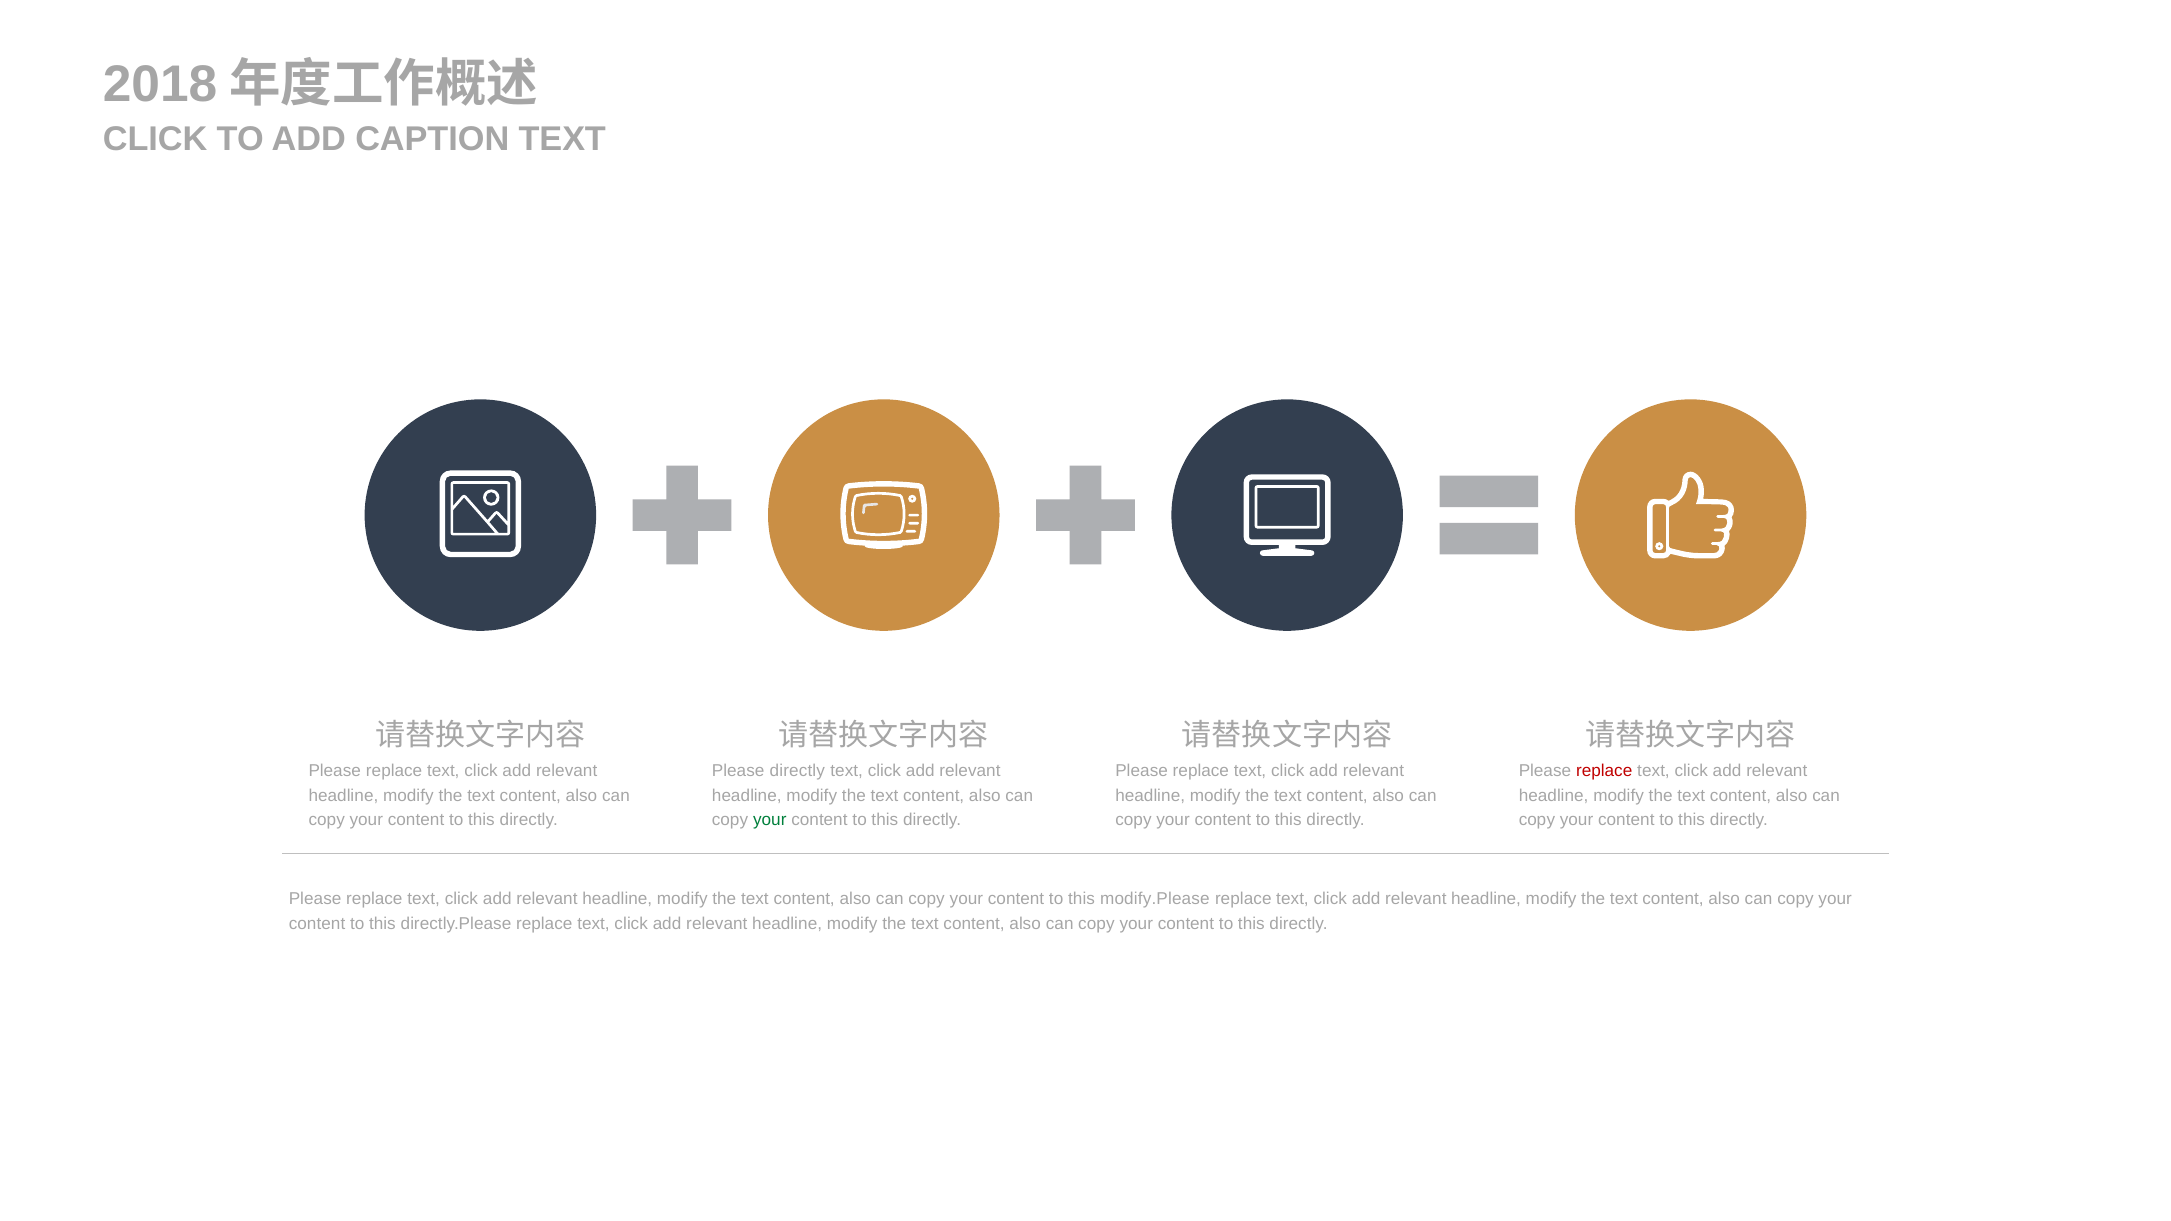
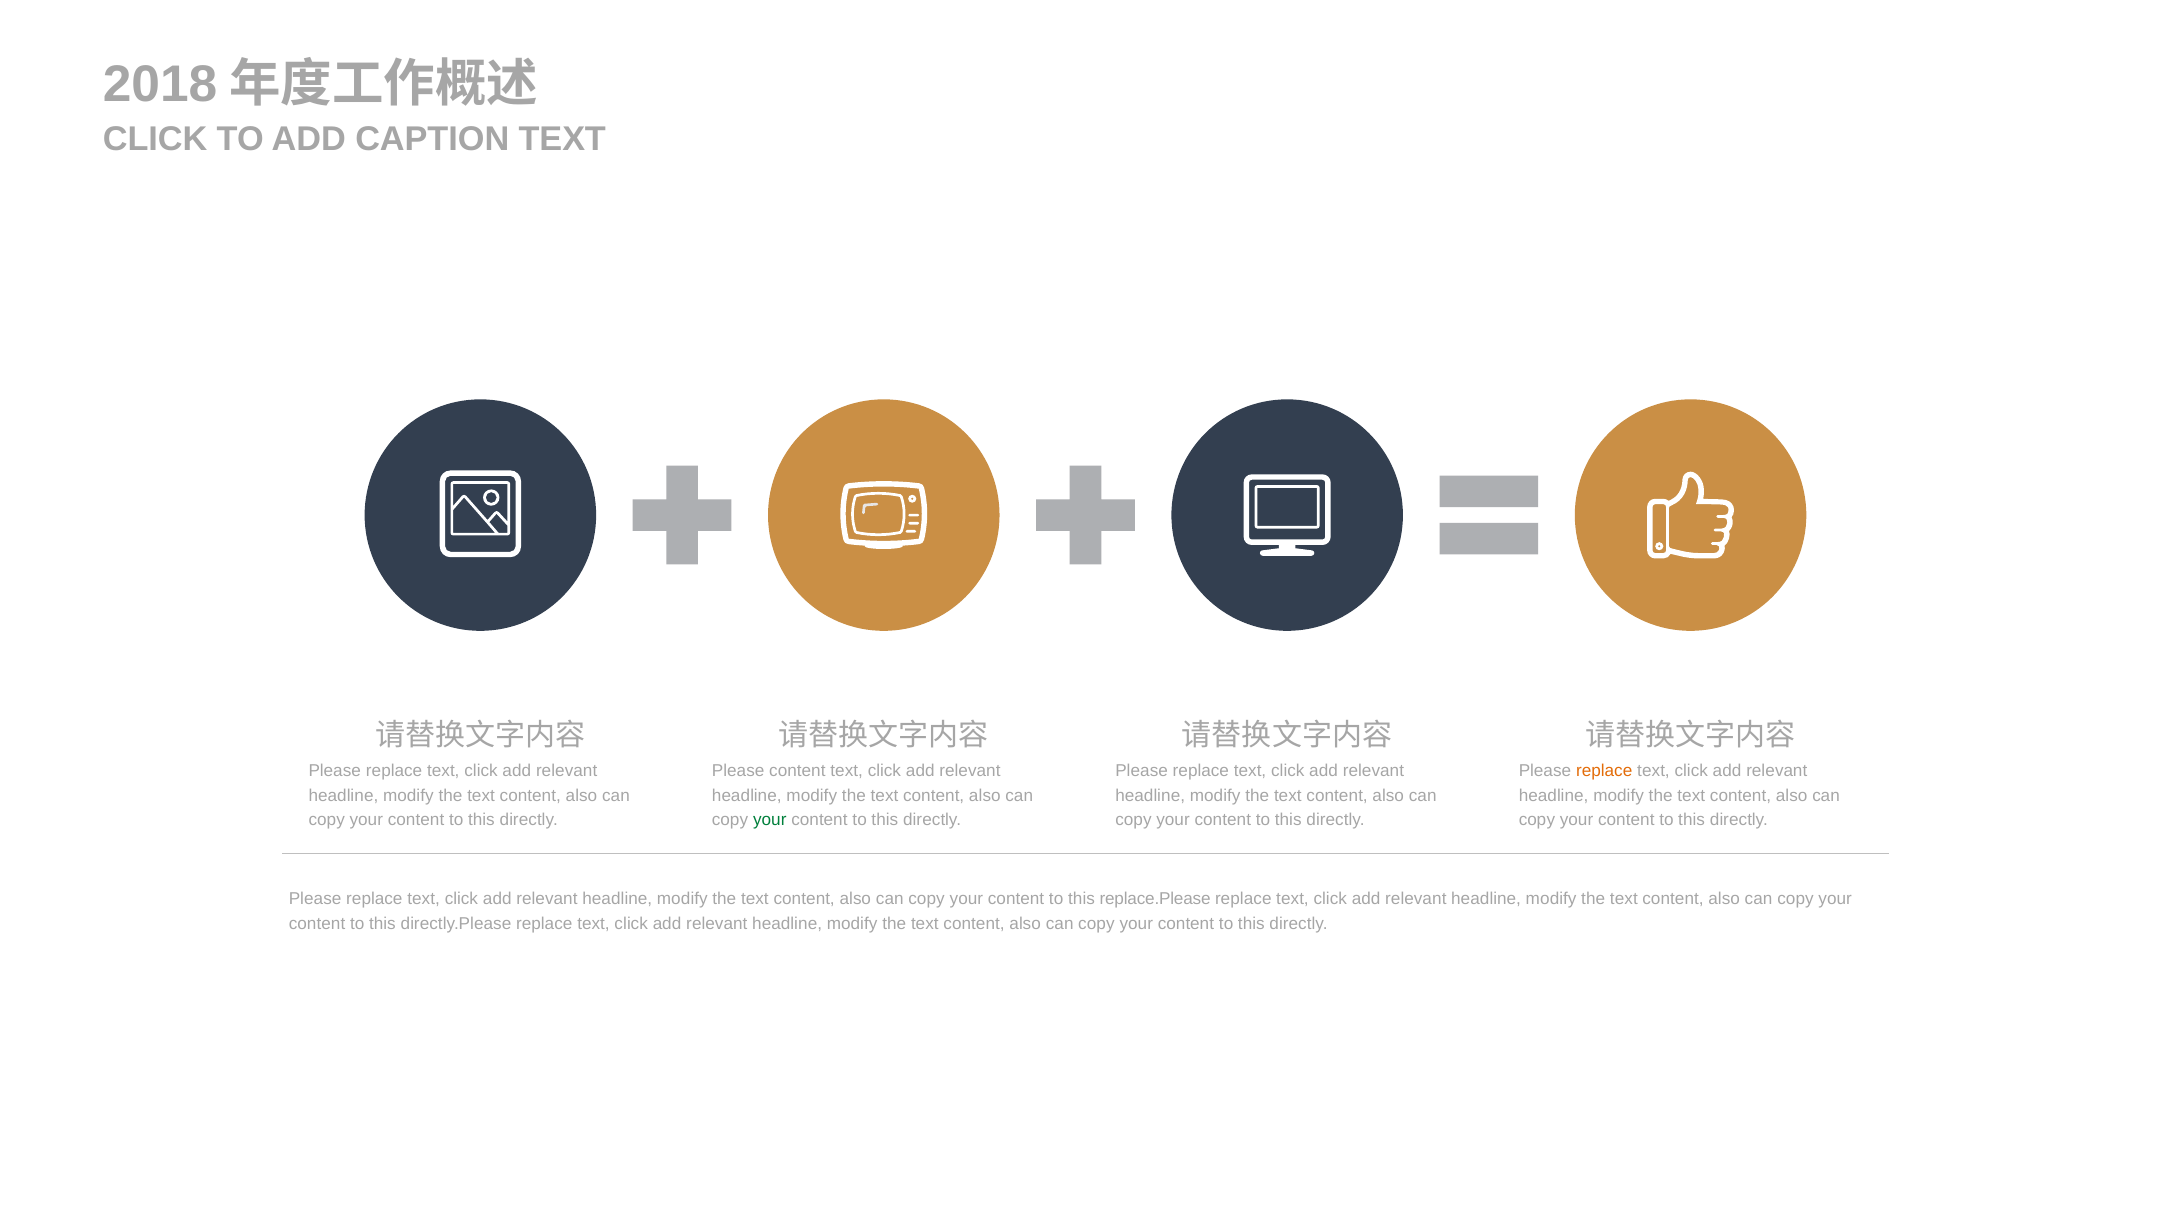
Please directly: directly -> content
replace at (1604, 771) colour: red -> orange
modify.Please: modify.Please -> replace.Please
